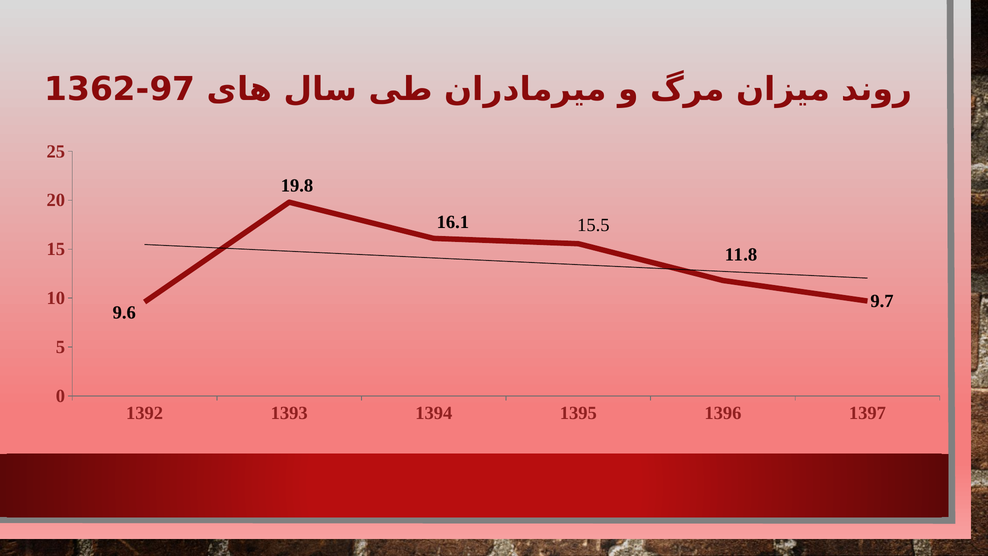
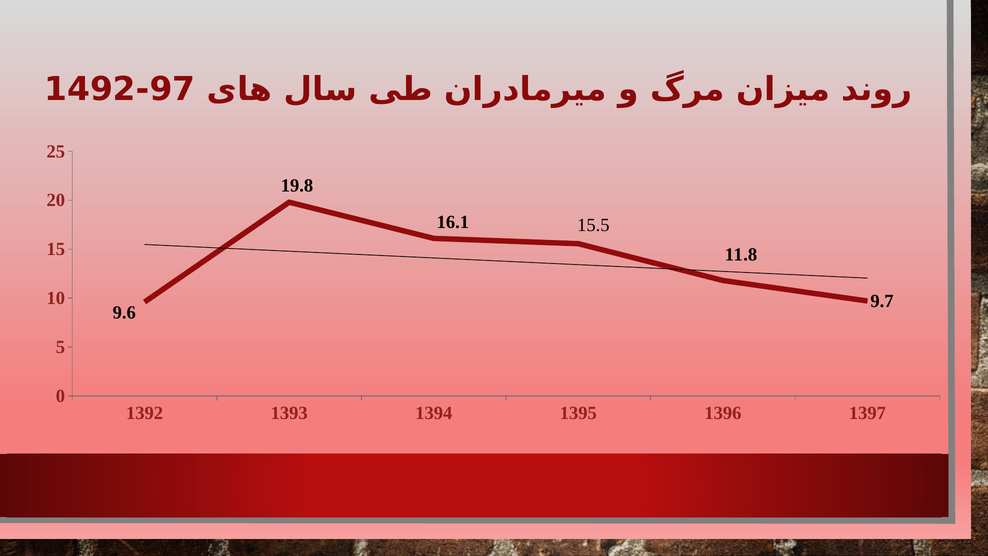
1362: 1362 -> 1492
